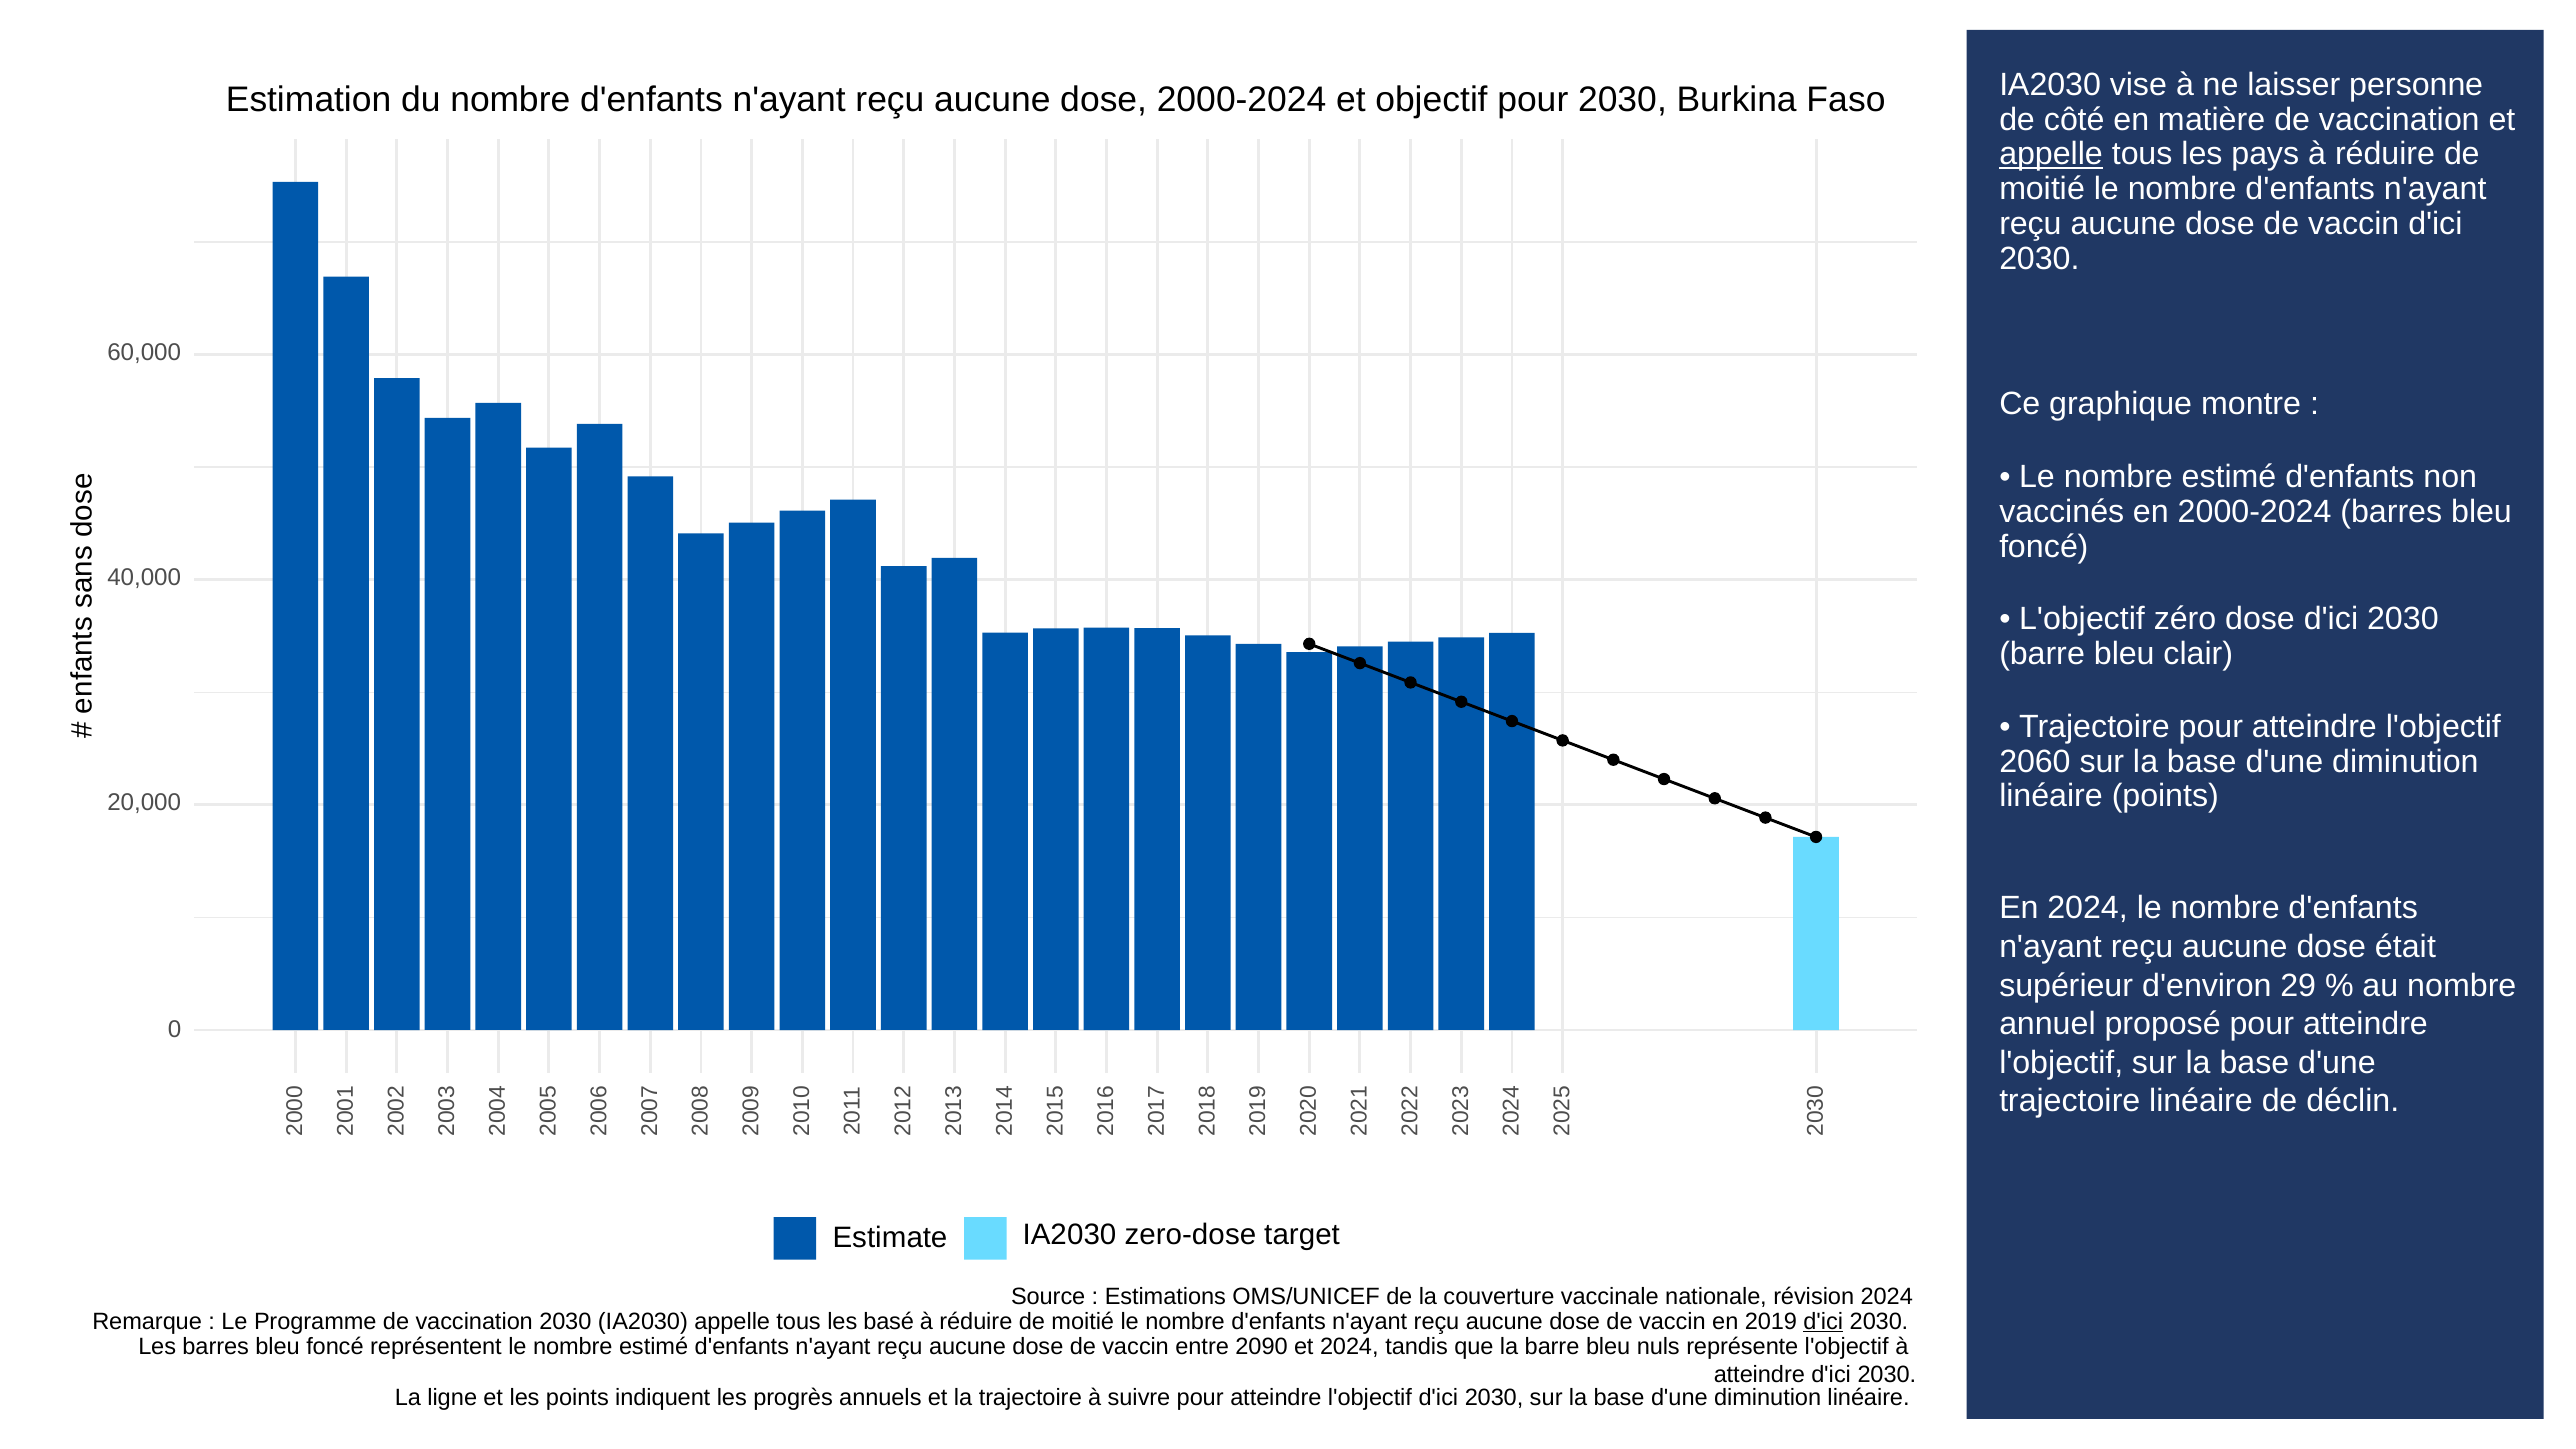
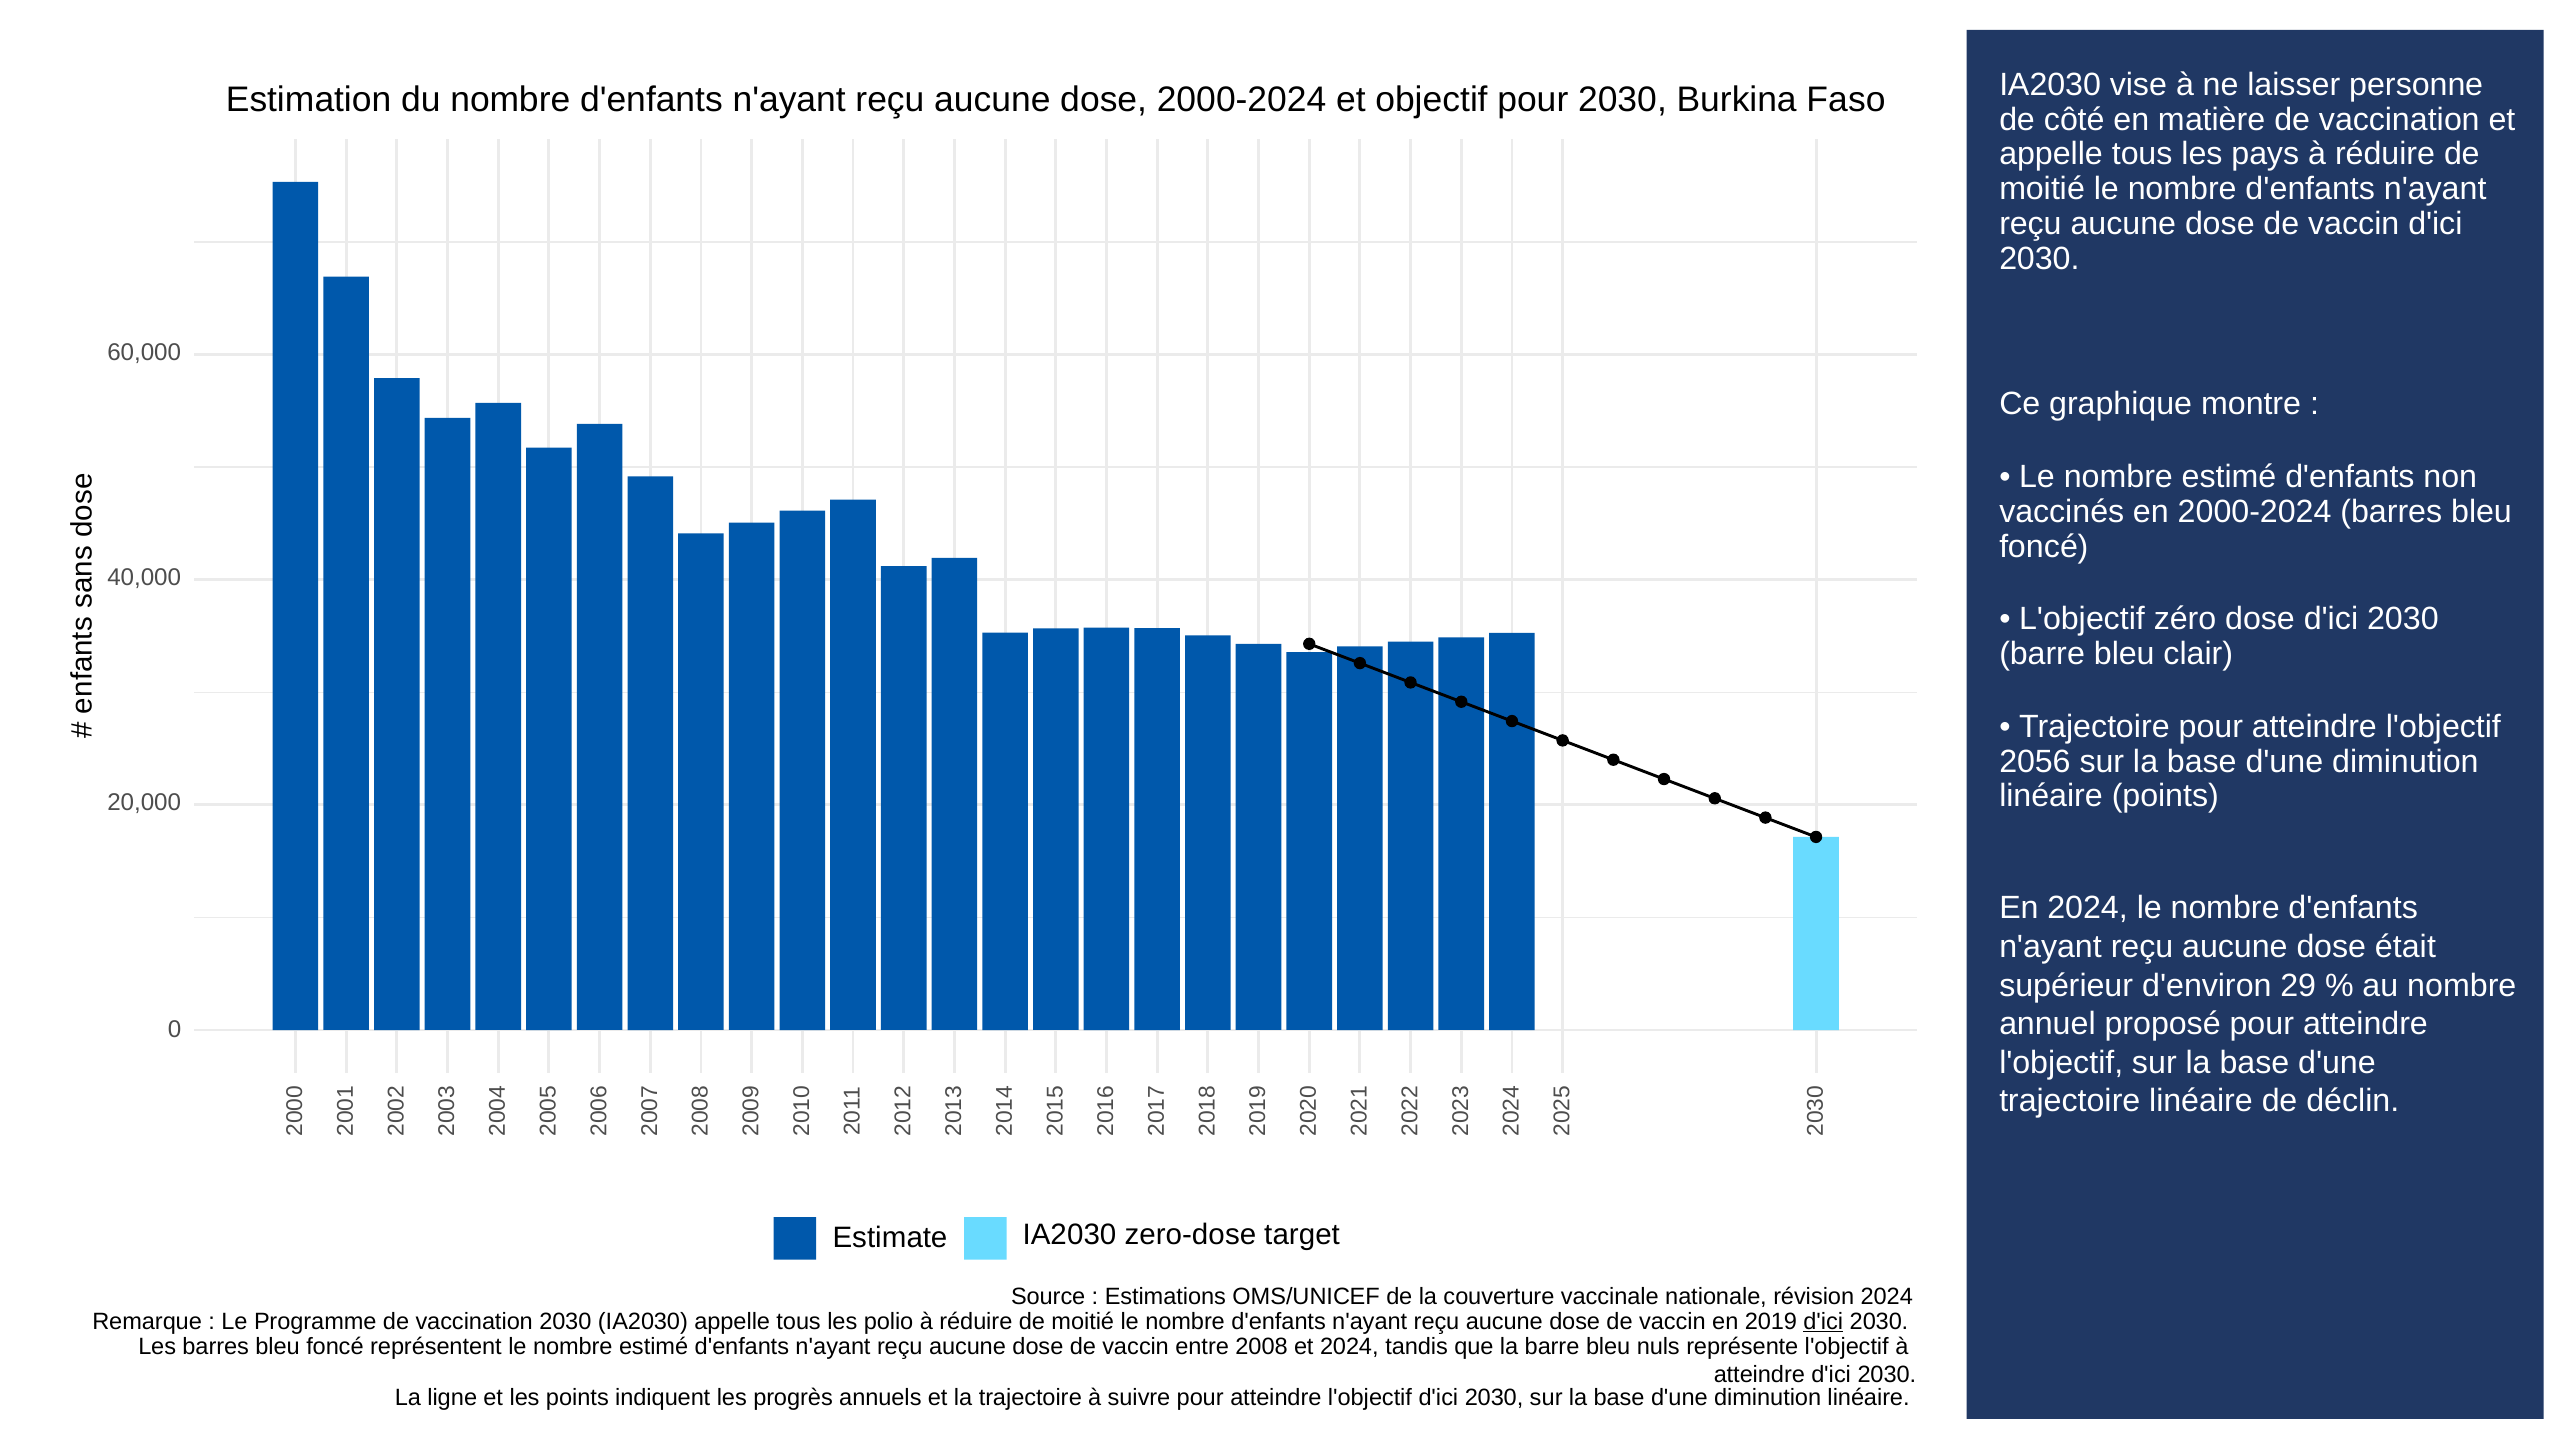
appelle at (2051, 154) underline: present -> none
2060: 2060 -> 2056
basé: basé -> polio
2090: 2090 -> 2008
